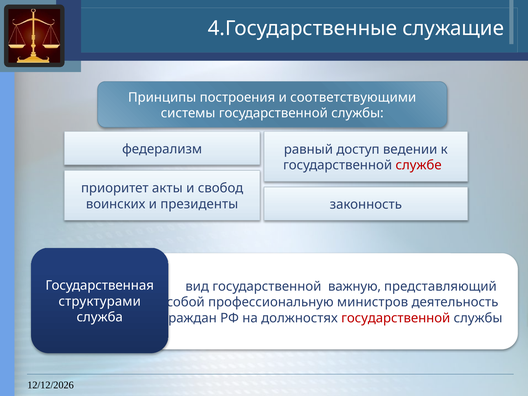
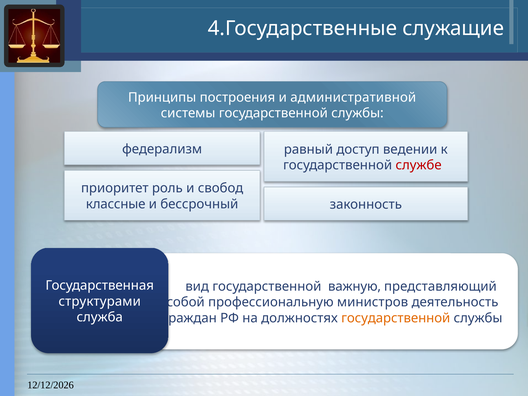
соответствующими: соответствующими -> административной
акты: акты -> роль
воинских: воинских -> классные
президенты: президенты -> бессрочный
государственной at (396, 318) colour: red -> orange
